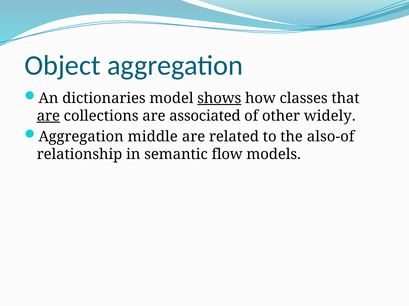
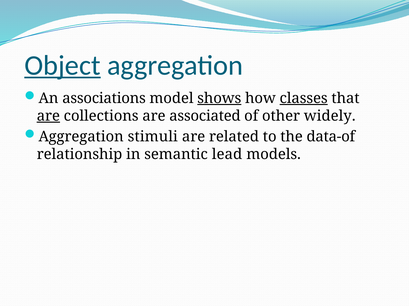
Object underline: none -> present
dictionaries: dictionaries -> associations
classes underline: none -> present
middle: middle -> stimuli
also-of: also-of -> data-of
flow: flow -> lead
